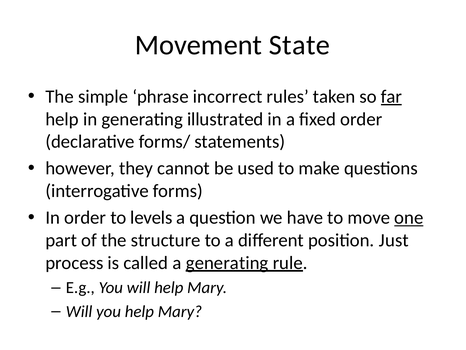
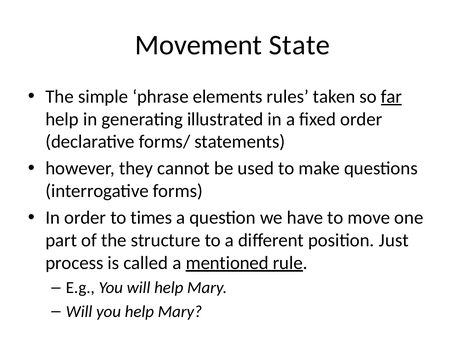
incorrect: incorrect -> elements
levels: levels -> times
one underline: present -> none
a generating: generating -> mentioned
